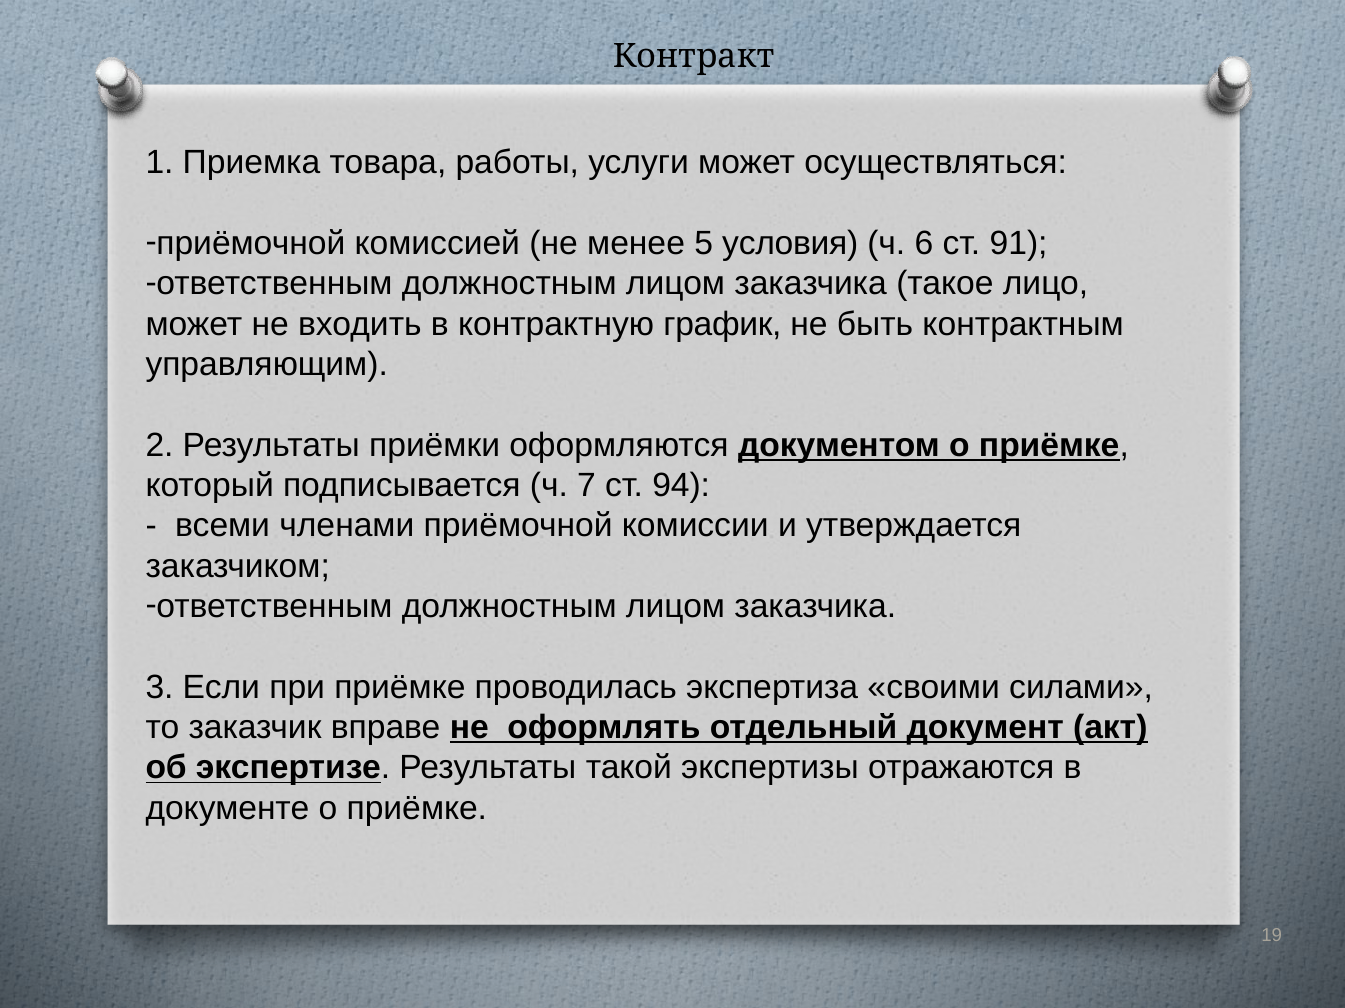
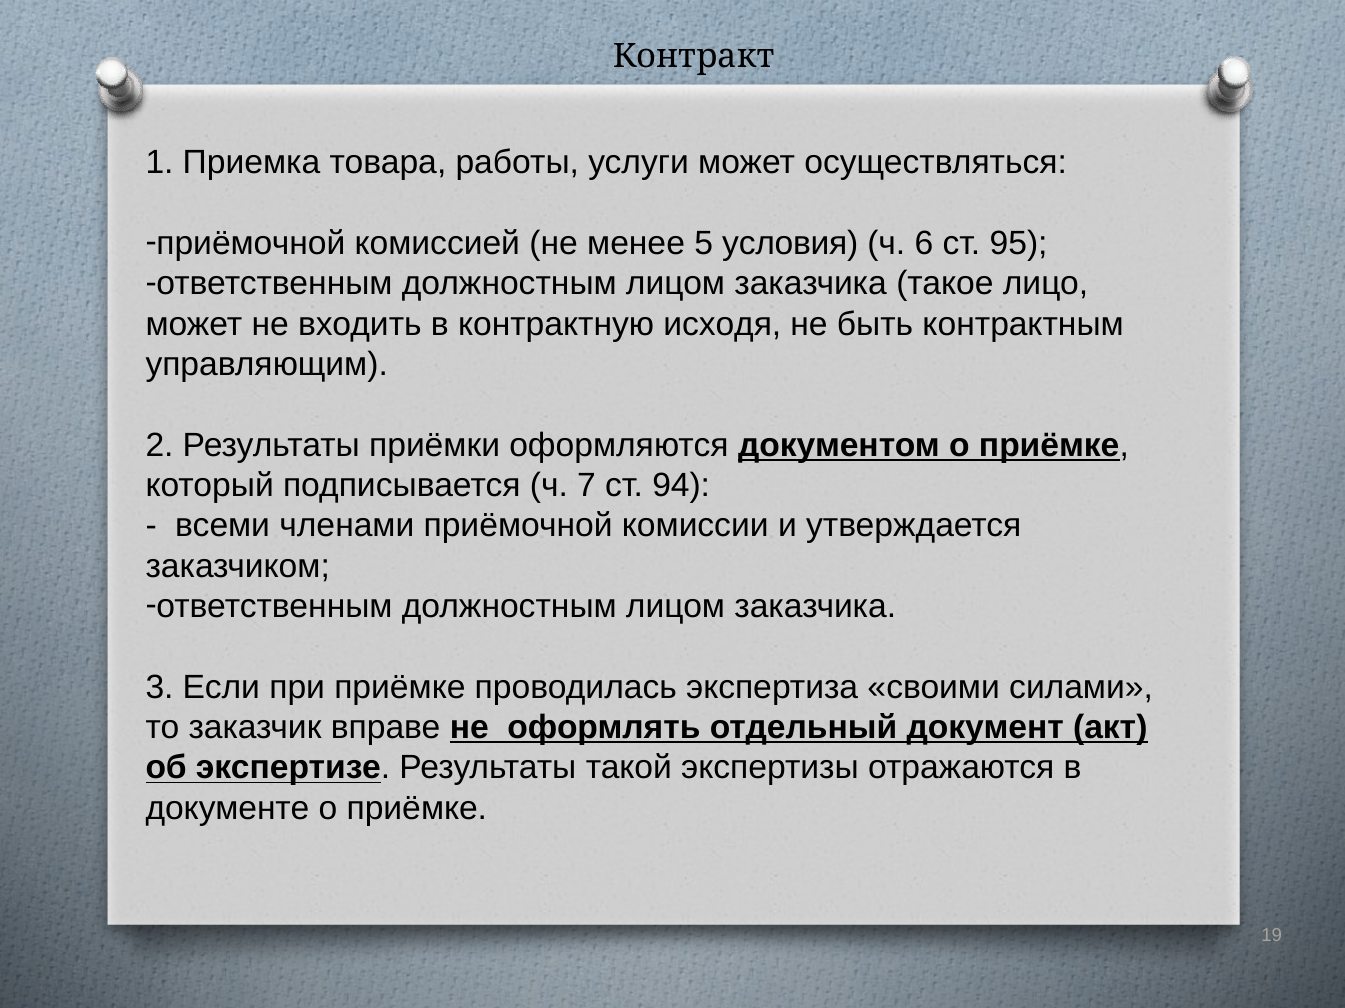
91: 91 -> 95
график: график -> исходя
